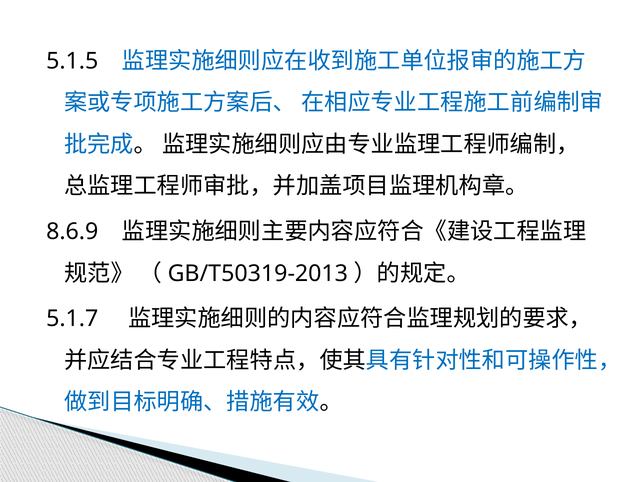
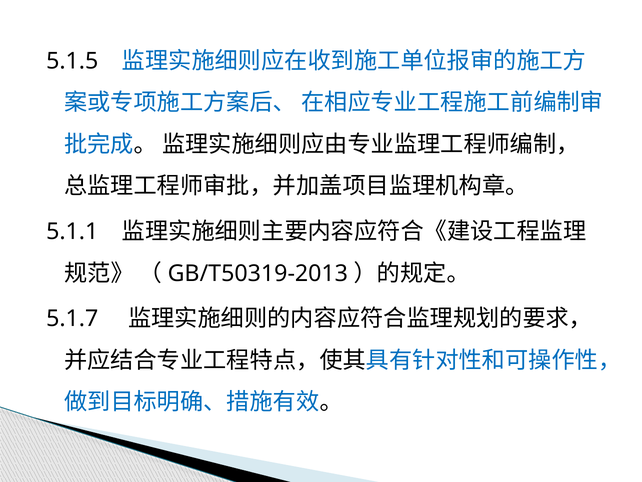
8.6.9: 8.6.9 -> 5.1.1
